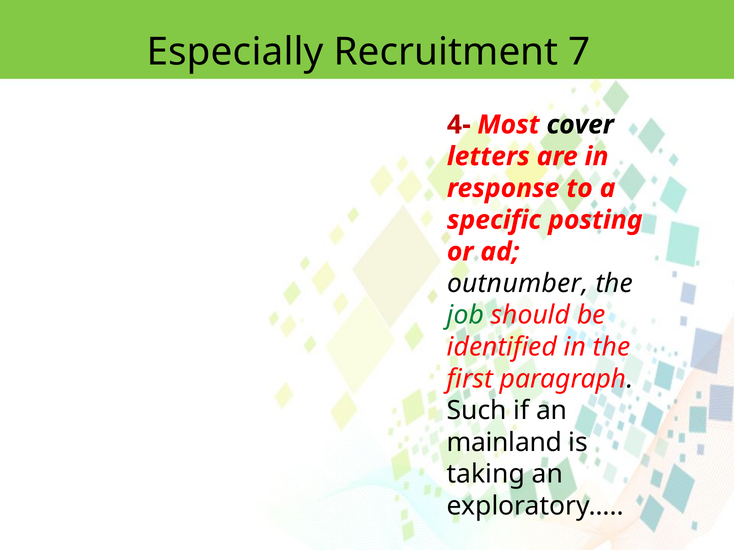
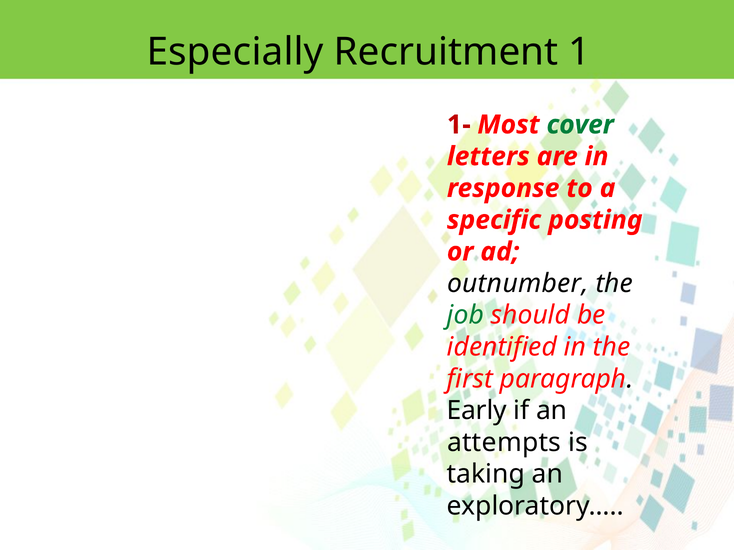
7: 7 -> 1
4-: 4- -> 1-
cover colour: black -> green
Such: Such -> Early
mainland: mainland -> attempts
